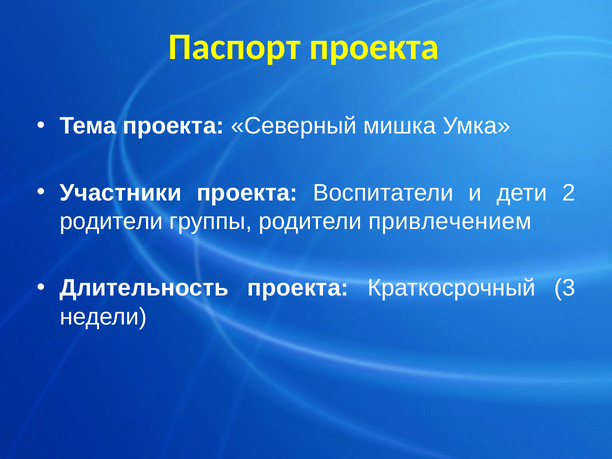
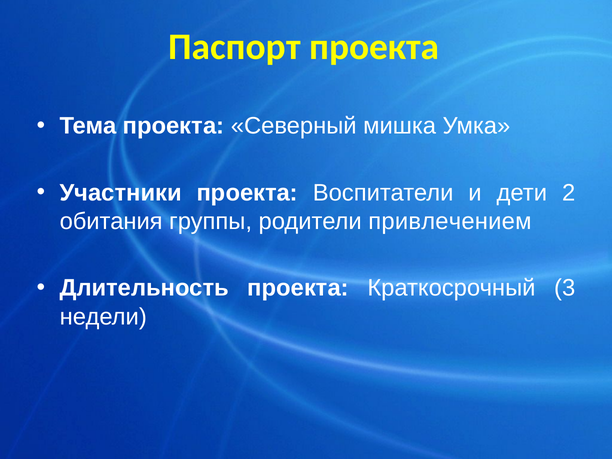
родители at (111, 221): родители -> обитания
